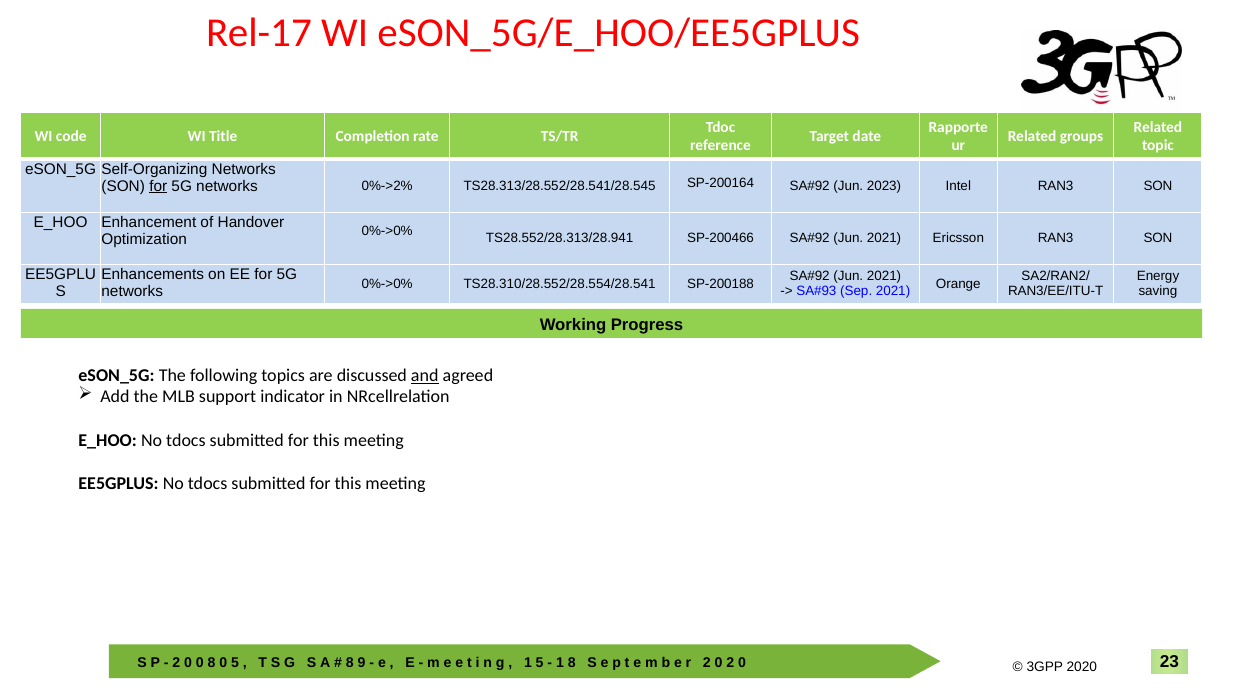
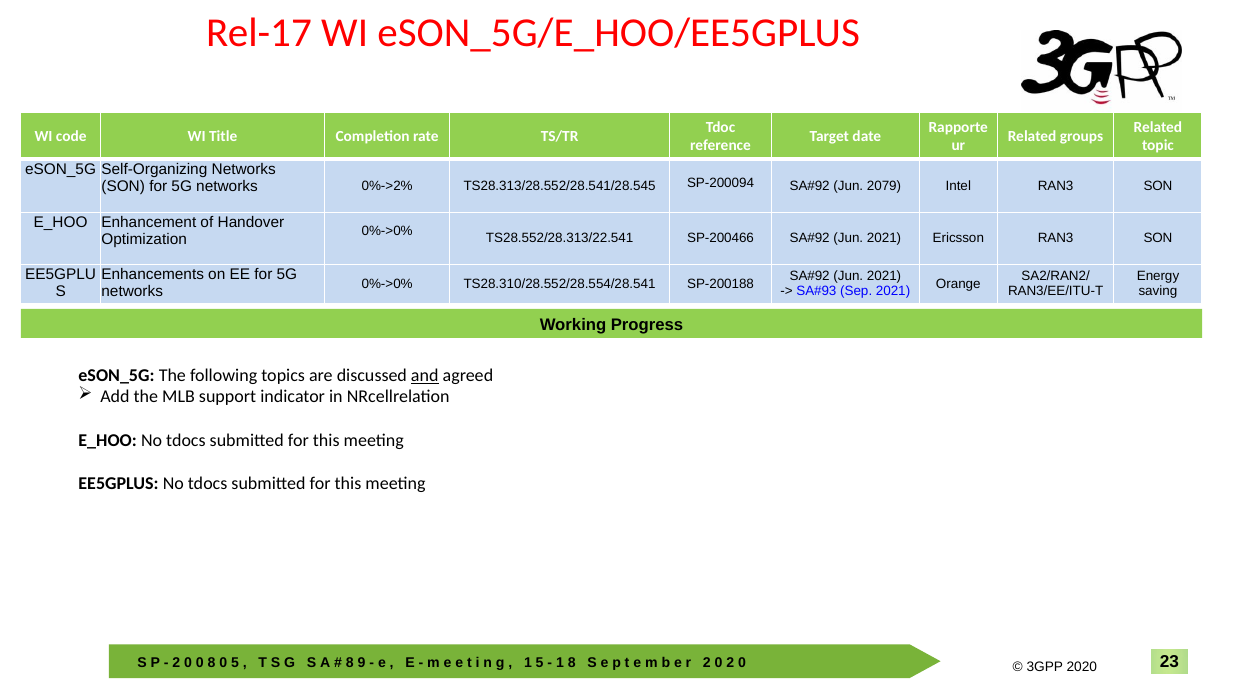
for at (158, 186) underline: present -> none
SP-200164: SP-200164 -> SP-200094
2023: 2023 -> 2079
TS28.552/28.313/28.941: TS28.552/28.313/28.941 -> TS28.552/28.313/22.541
